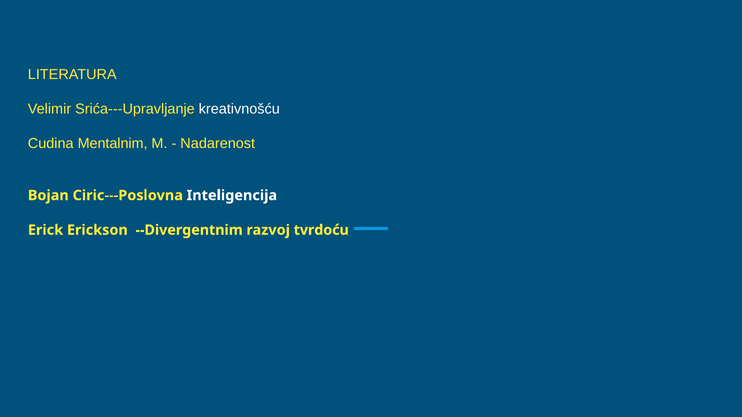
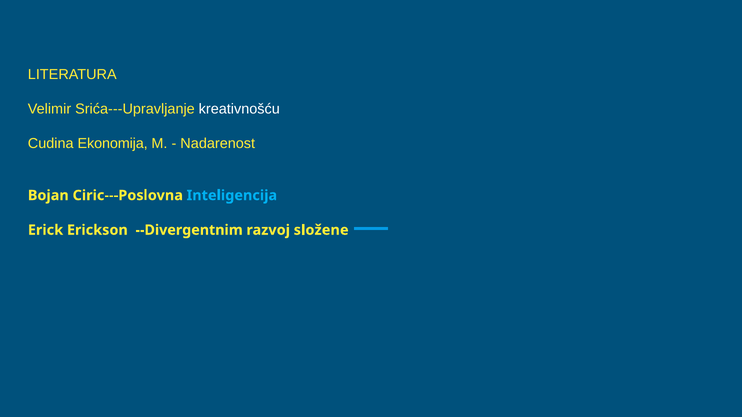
Mentalnim: Mentalnim -> Ekonomija
Inteligencija colour: white -> light blue
tvrdoću: tvrdoću -> složene
